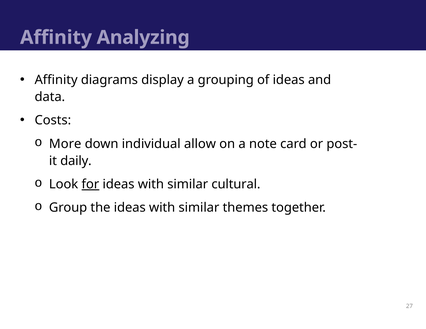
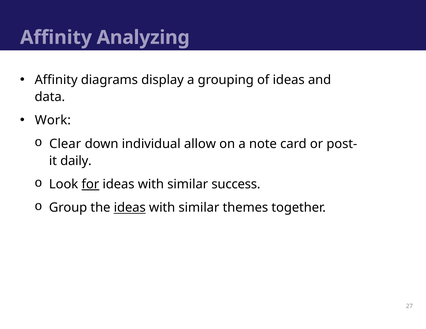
Costs: Costs -> Work
More: More -> Clear
cultural: cultural -> success
ideas at (130, 208) underline: none -> present
